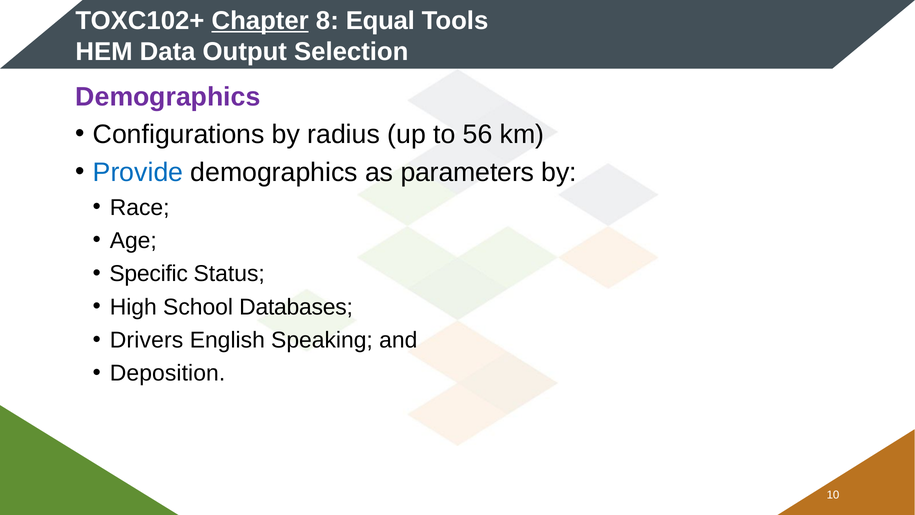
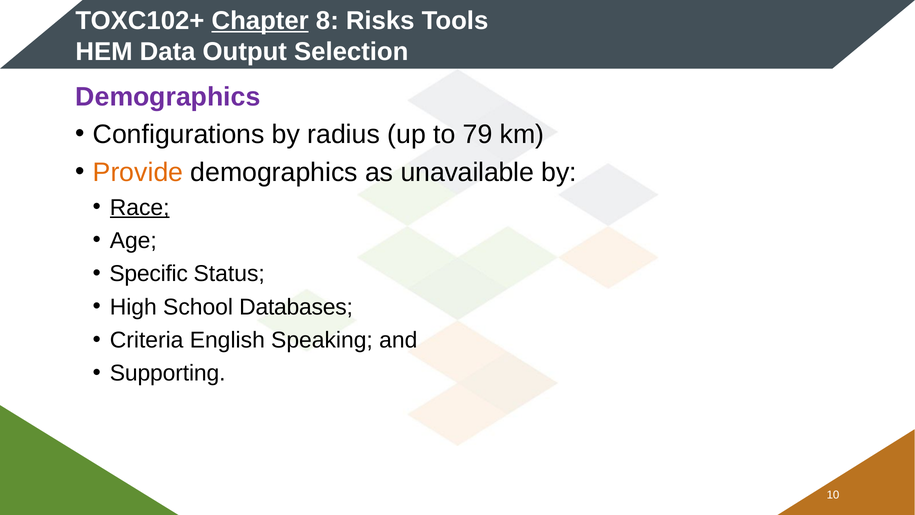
Equal: Equal -> Risks
56: 56 -> 79
Provide colour: blue -> orange
parameters: parameters -> unavailable
Race underline: none -> present
Drivers: Drivers -> Criteria
Deposition: Deposition -> Supporting
